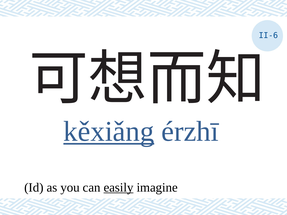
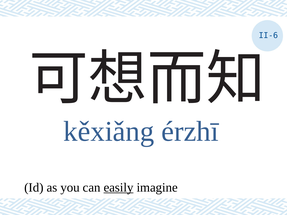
kěxiǎng underline: present -> none
